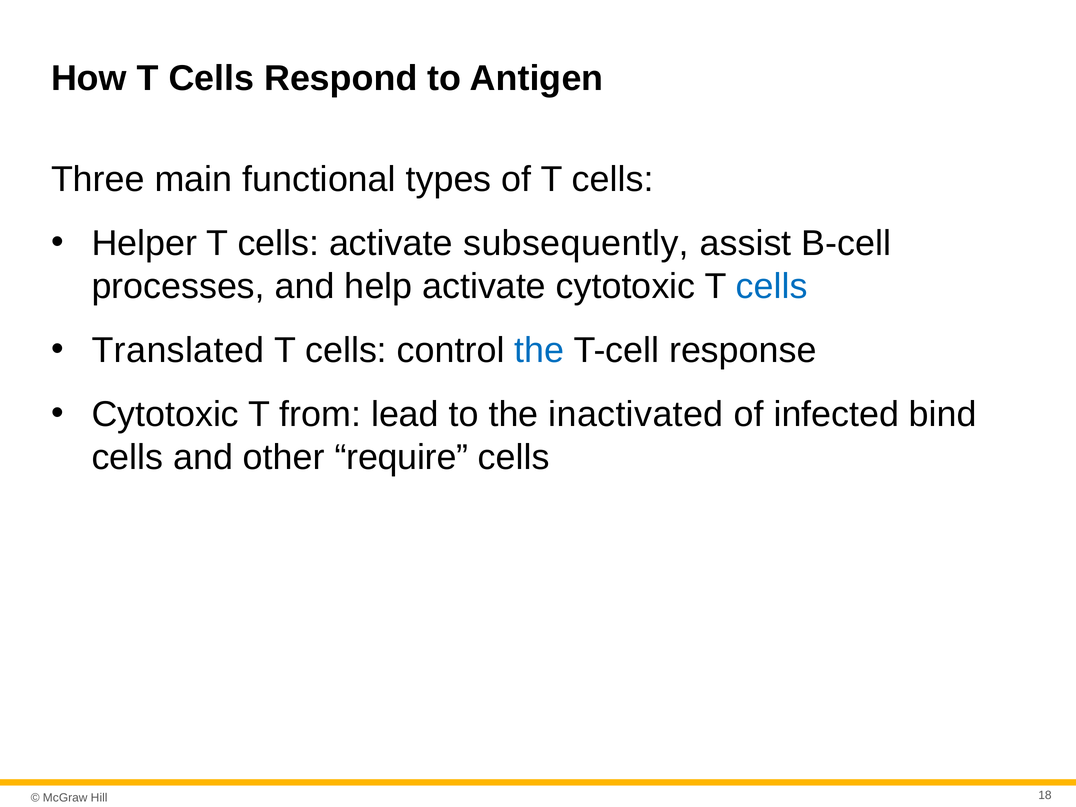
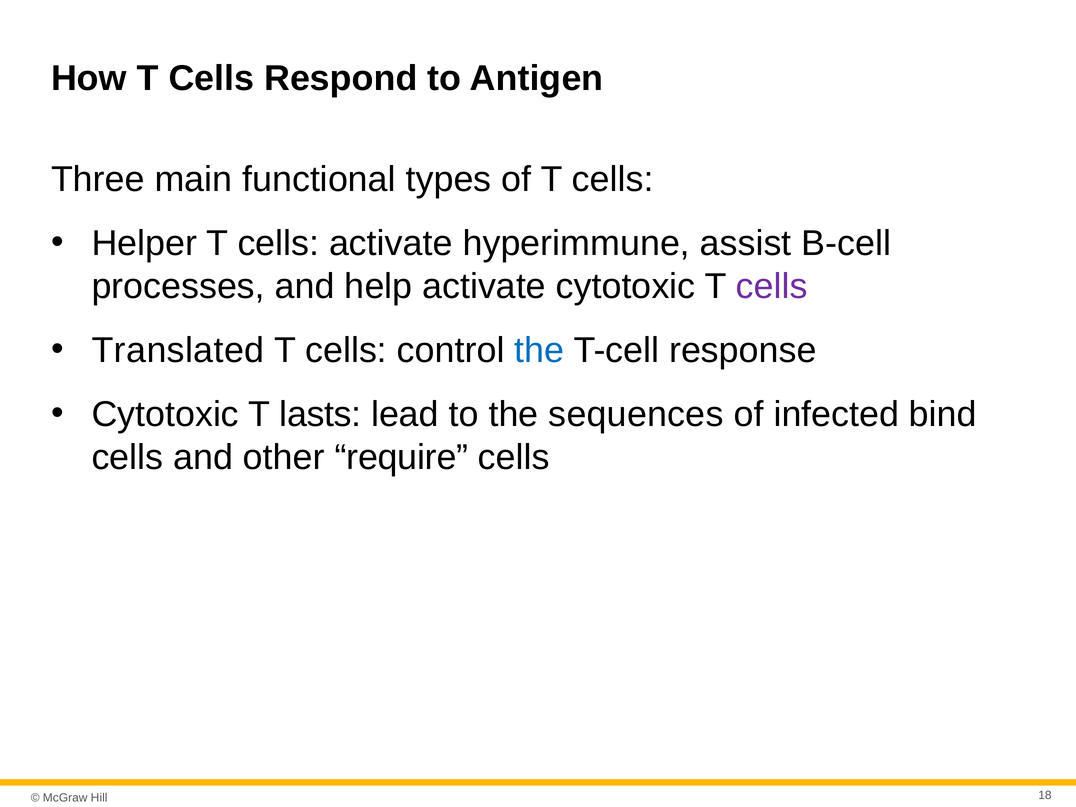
subsequently: subsequently -> hyperimmune
cells at (772, 287) colour: blue -> purple
from: from -> lasts
inactivated: inactivated -> sequences
